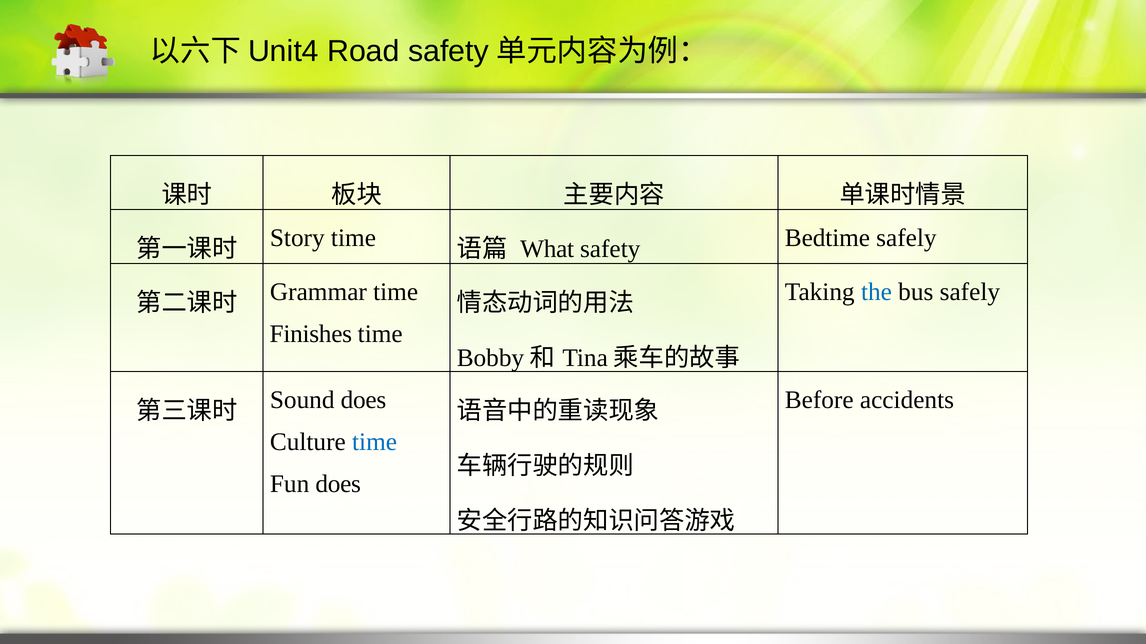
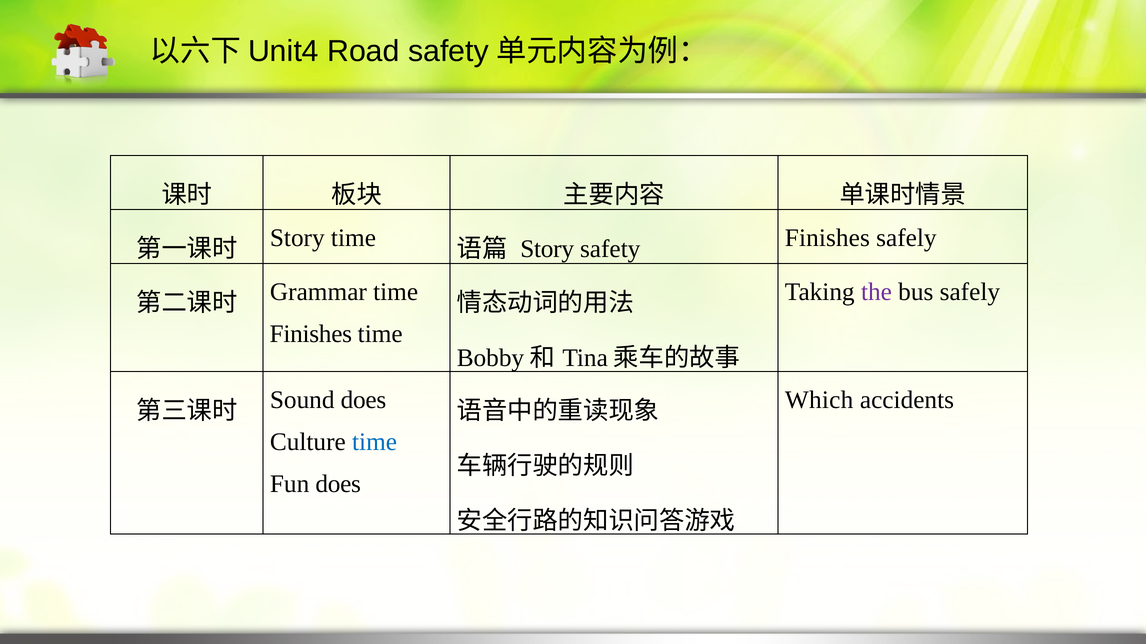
What at (547, 249): What -> Story
safety Bedtime: Bedtime -> Finishes
the colour: blue -> purple
Before: Before -> Which
